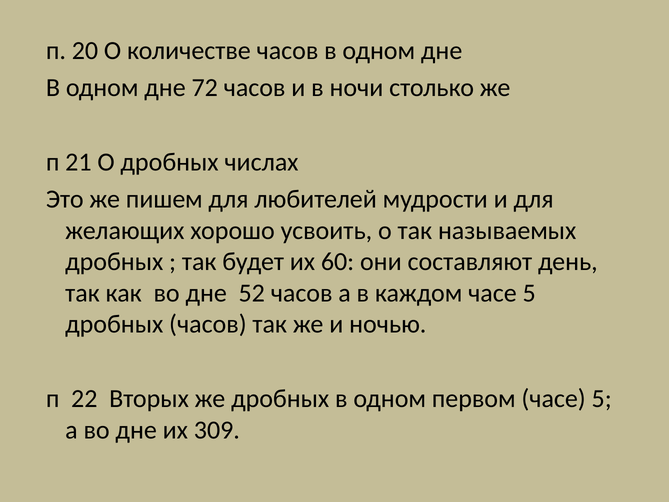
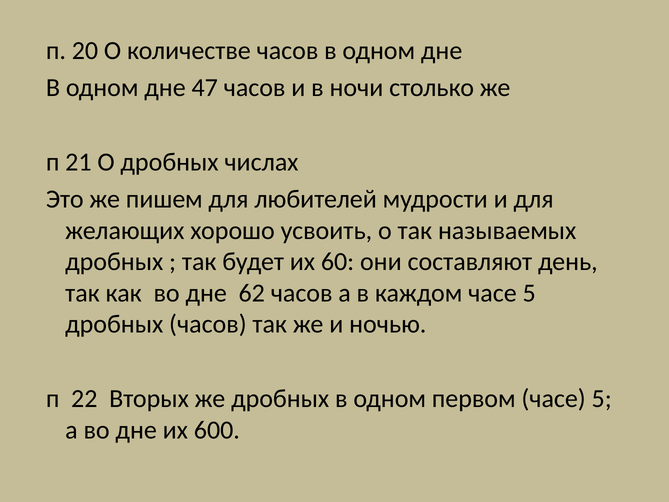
72: 72 -> 47
52: 52 -> 62
309: 309 -> 600
